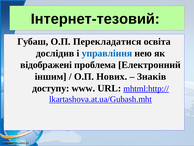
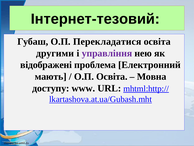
дослідив: дослідив -> другими
управління colour: blue -> purple
іншим: іншим -> мають
О.П Нових: Нових -> Освіта
Знаків: Знаків -> Мовна
